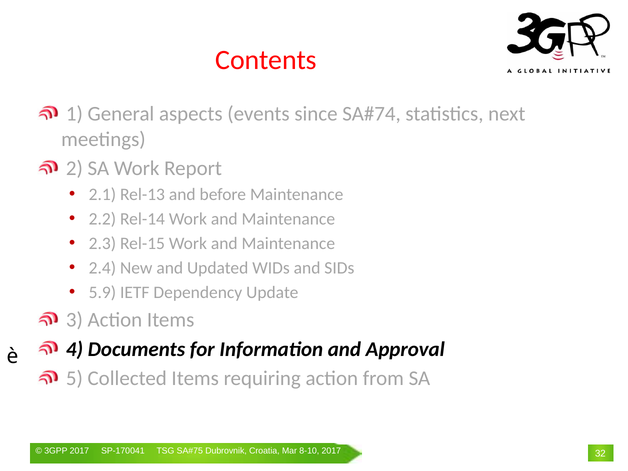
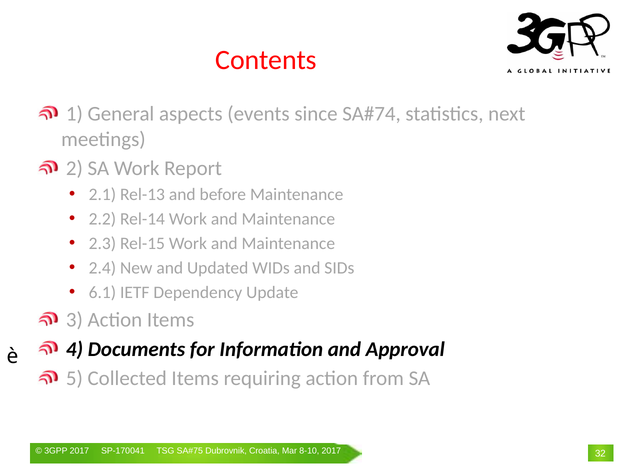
5.9: 5.9 -> 6.1
